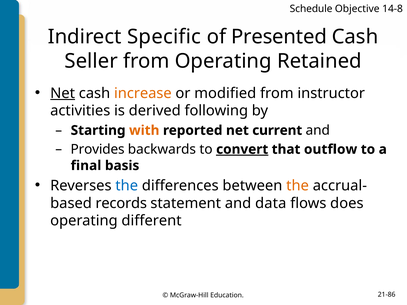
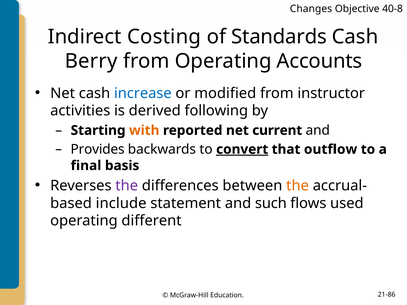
Schedule: Schedule -> Changes
14-8: 14-8 -> 40-8
Specific: Specific -> Costing
Presented: Presented -> Standards
Seller: Seller -> Berry
Retained: Retained -> Accounts
Net at (63, 93) underline: present -> none
increase colour: orange -> blue
the at (127, 186) colour: blue -> purple
records: records -> include
data: data -> such
does: does -> used
